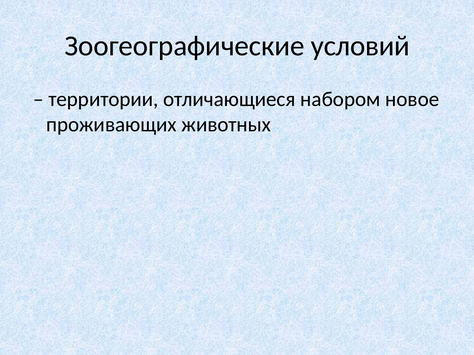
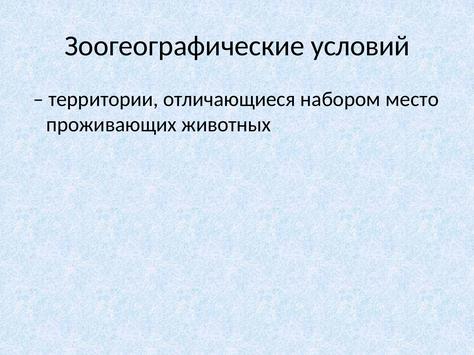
новое: новое -> место
